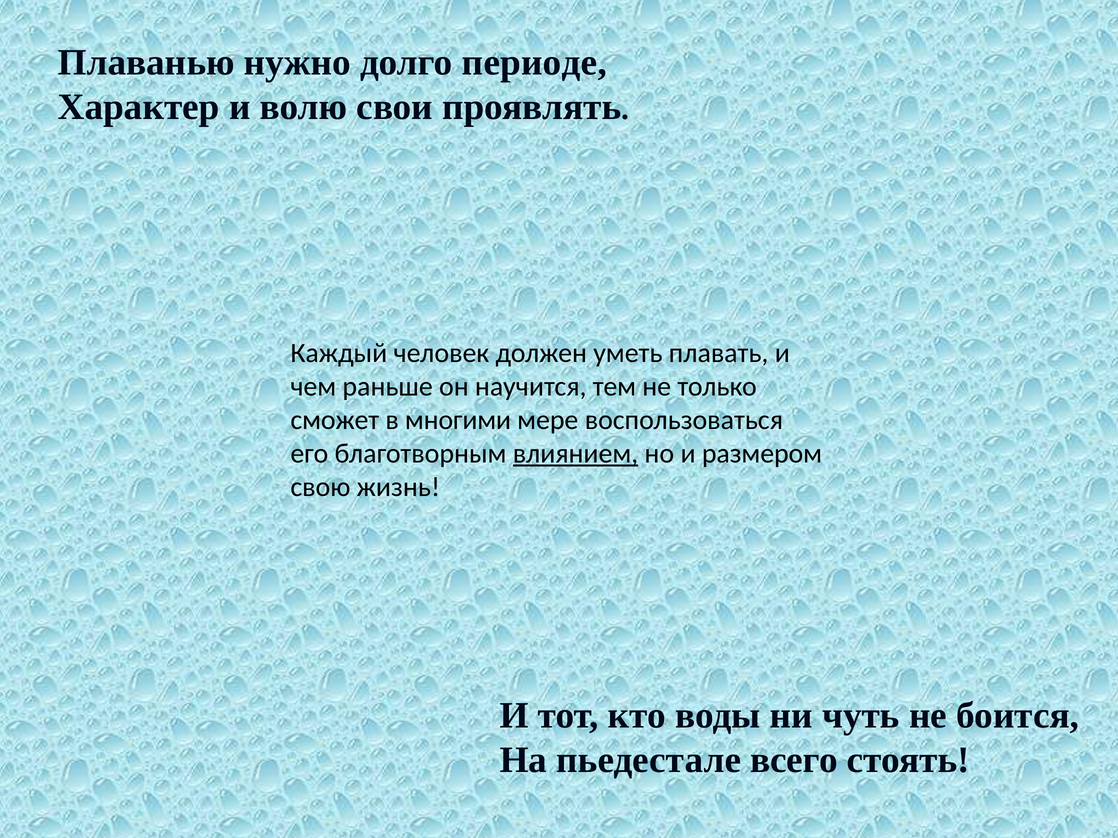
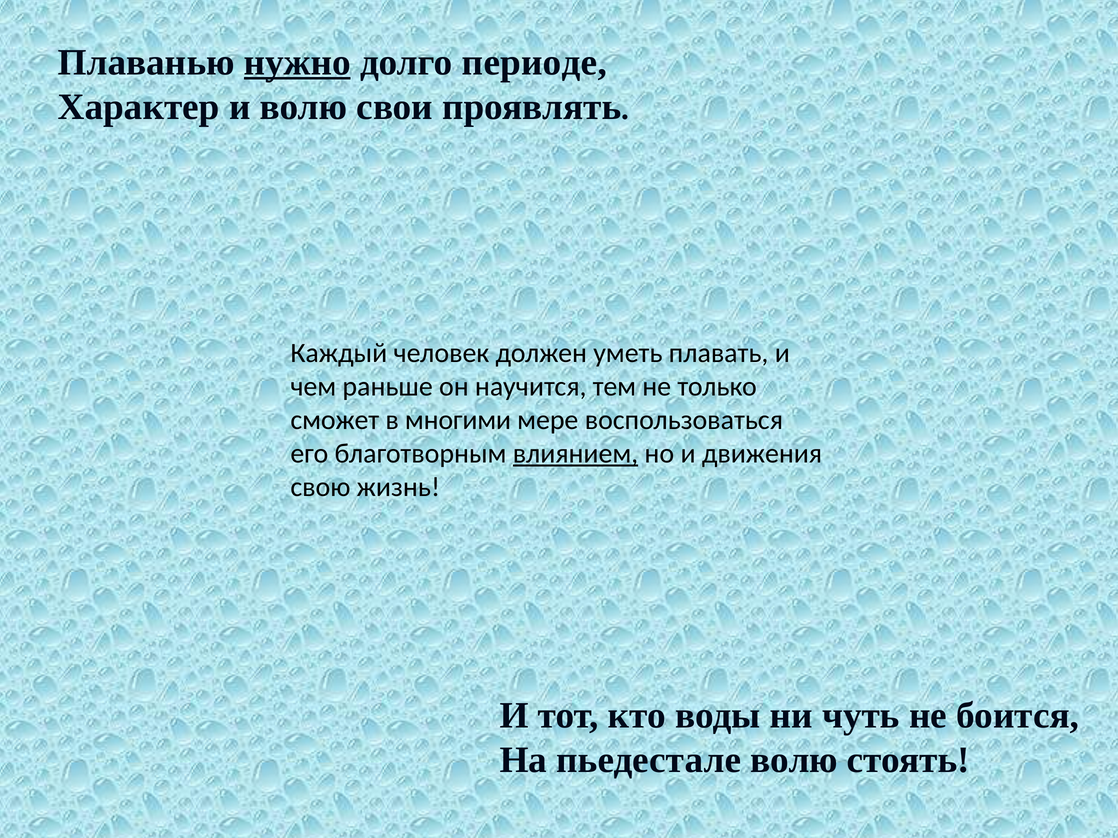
нужно underline: none -> present
размером: размером -> движения
пьедестале всего: всего -> волю
